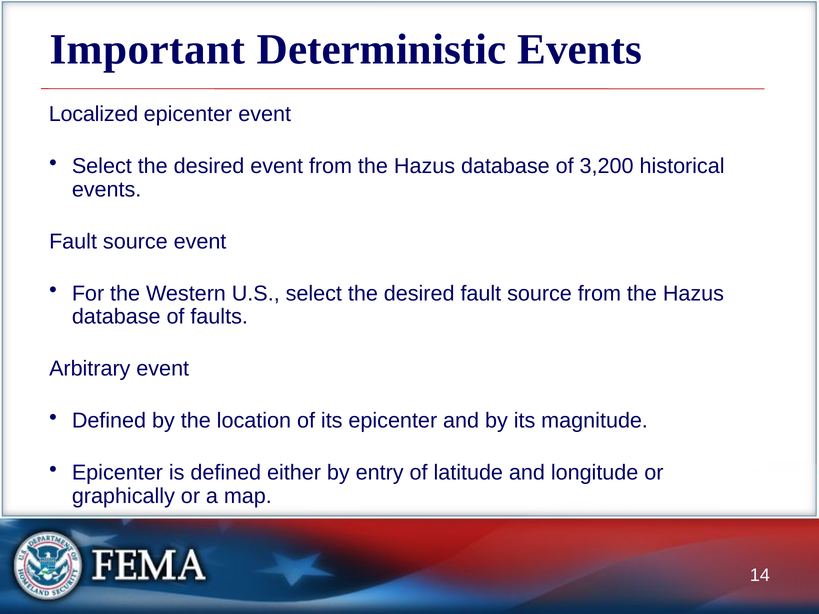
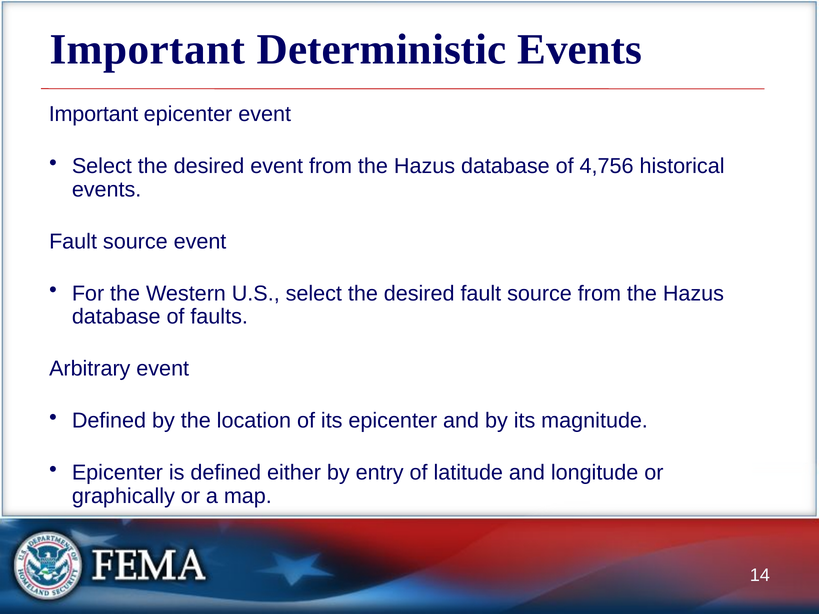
Localized at (94, 114): Localized -> Important
3,200: 3,200 -> 4,756
